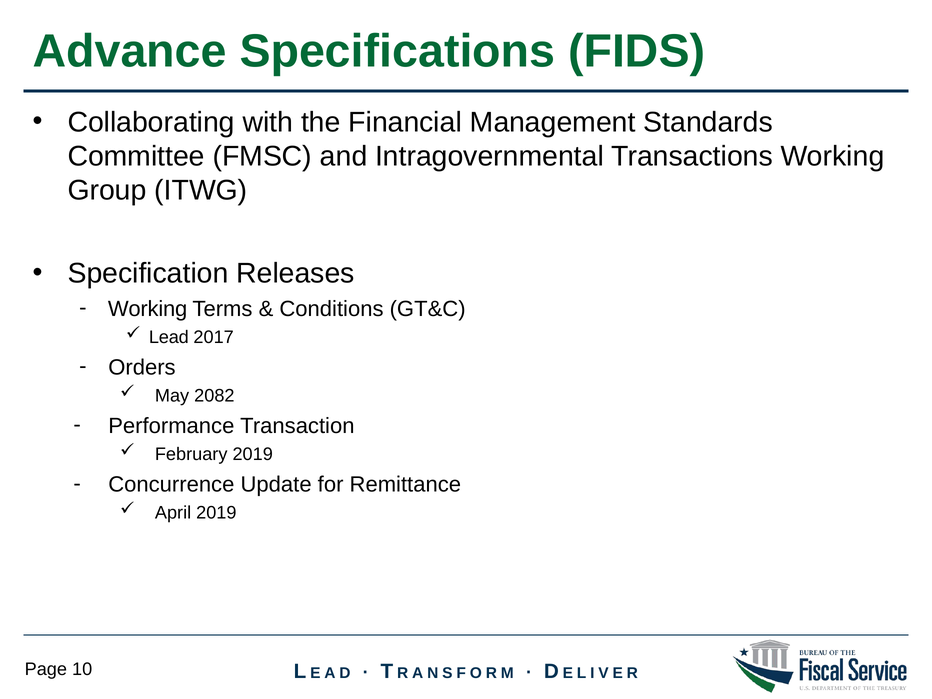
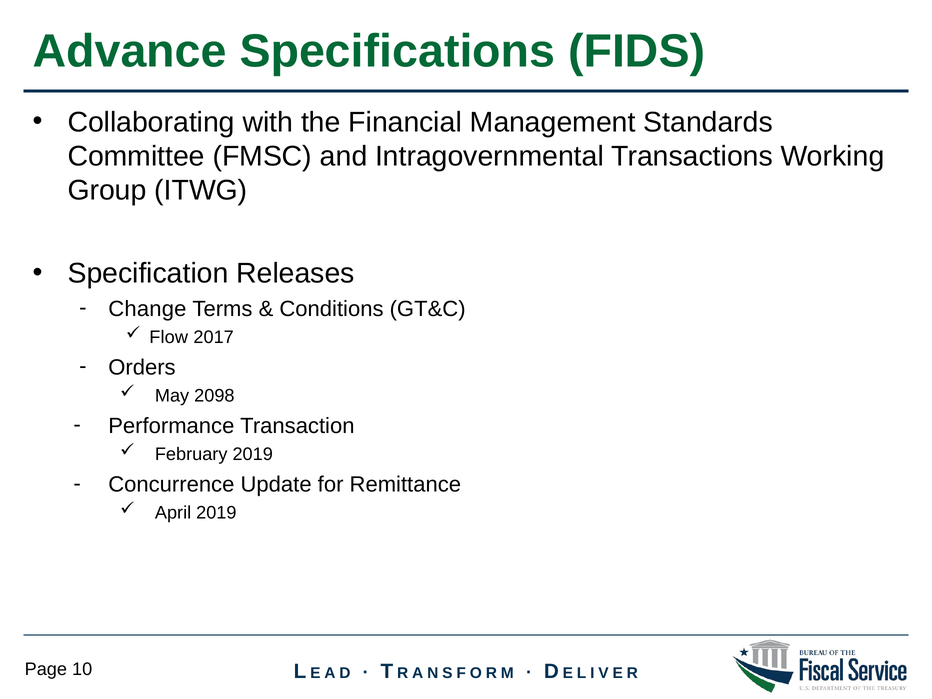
Working at (148, 309): Working -> Change
Lead: Lead -> Flow
2082: 2082 -> 2098
